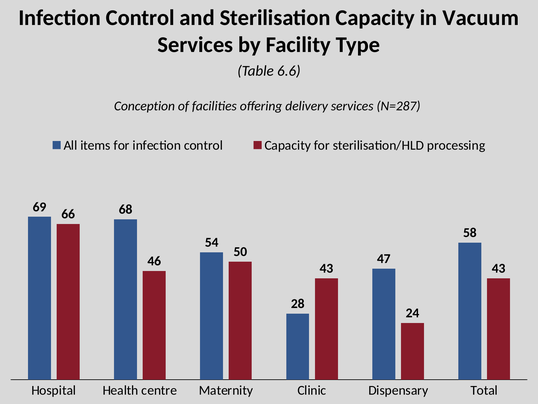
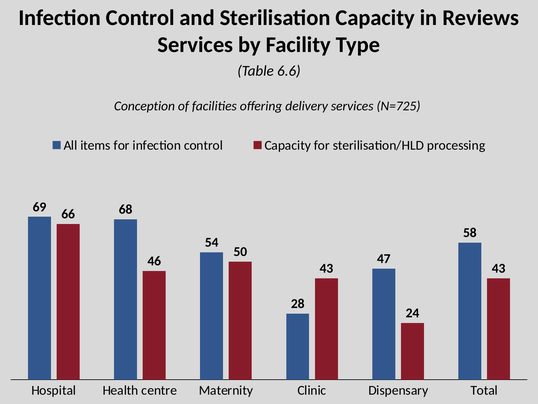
Vacuum: Vacuum -> Reviews
N=287: N=287 -> N=725
